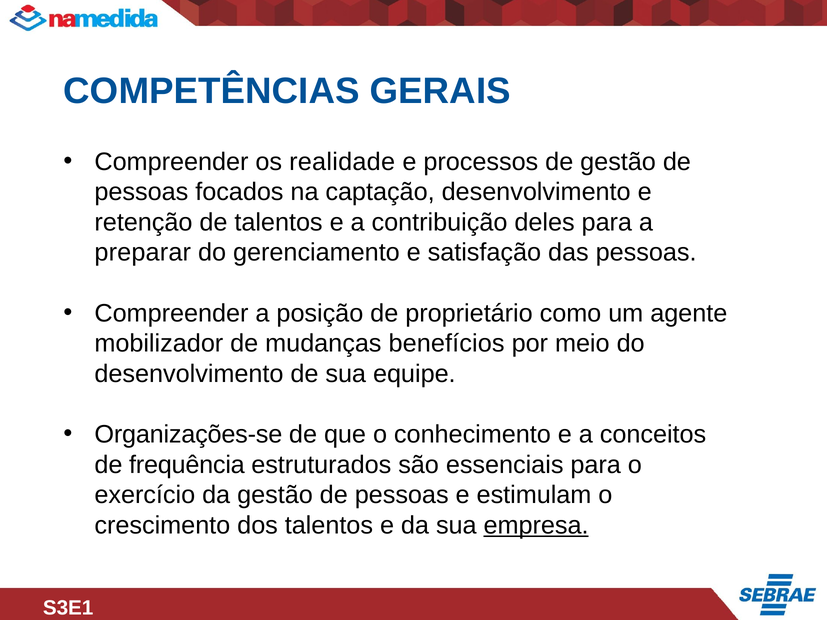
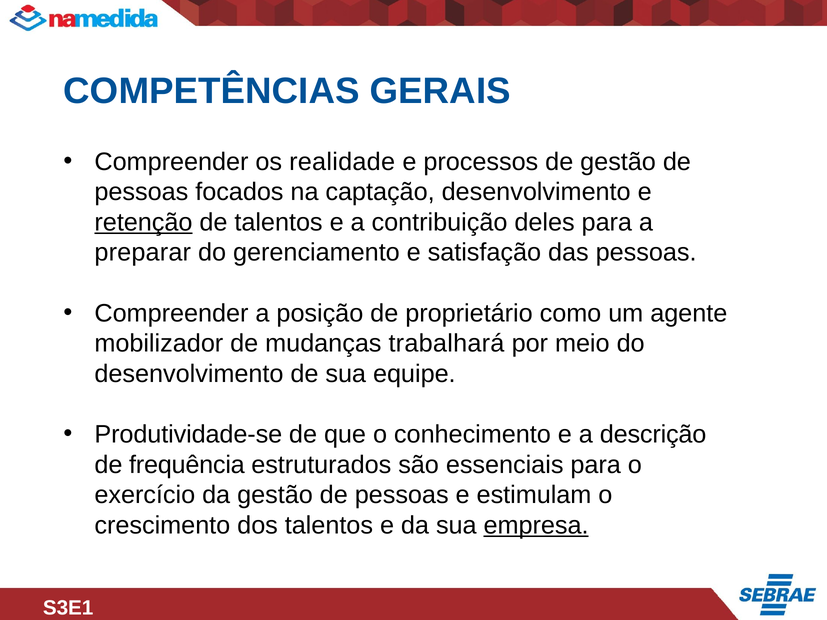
retenção underline: none -> present
benefícios: benefícios -> trabalhará
Organizações-se: Organizações-se -> Produtividade-se
conceitos: conceitos -> descrição
